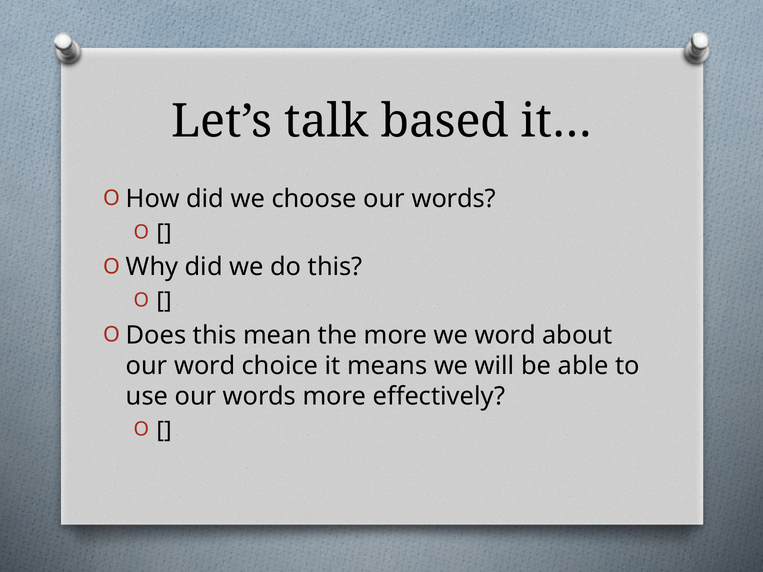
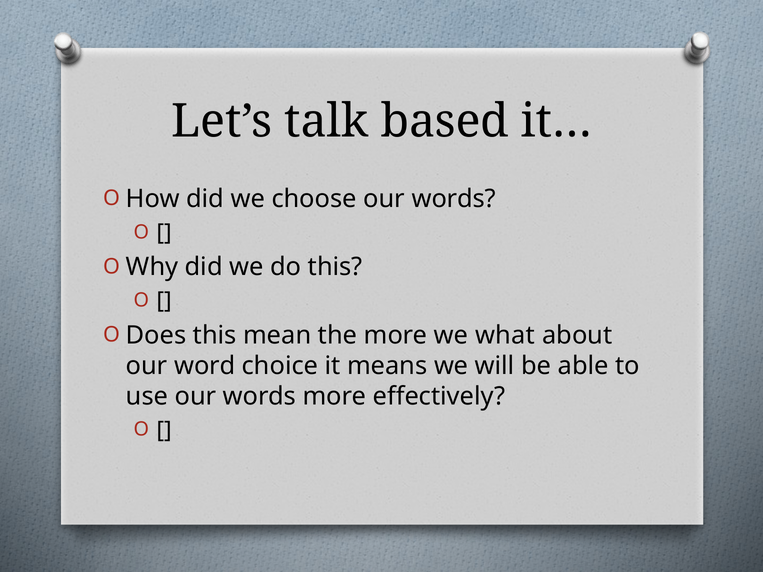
we word: word -> what
